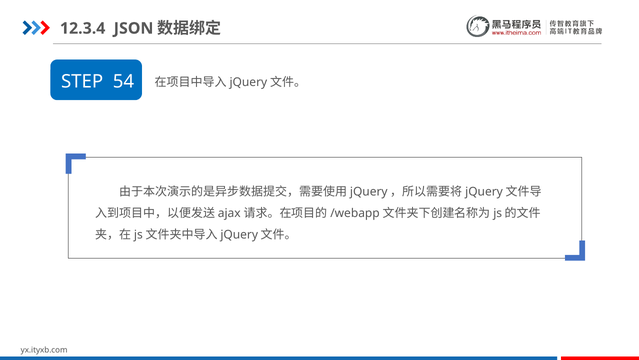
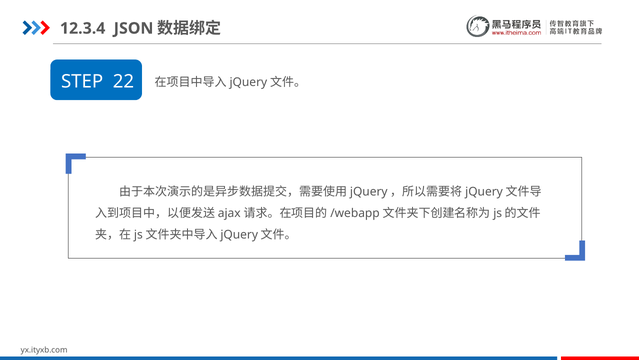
54: 54 -> 22
